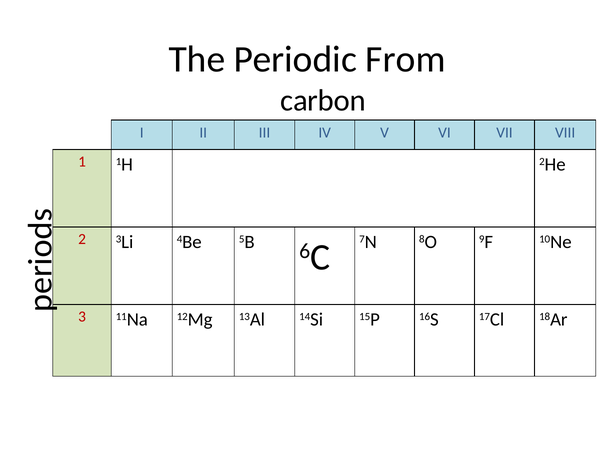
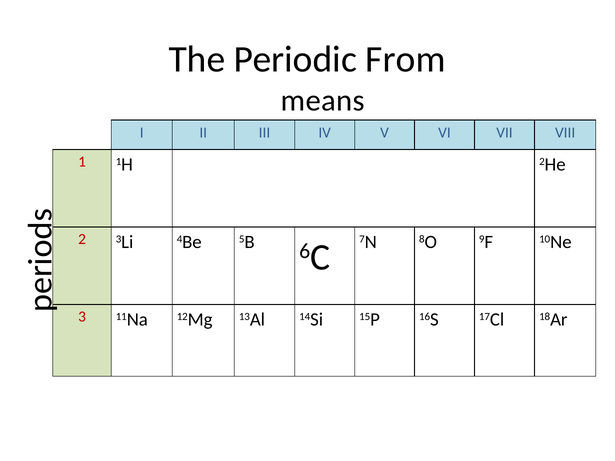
carbon: carbon -> means
